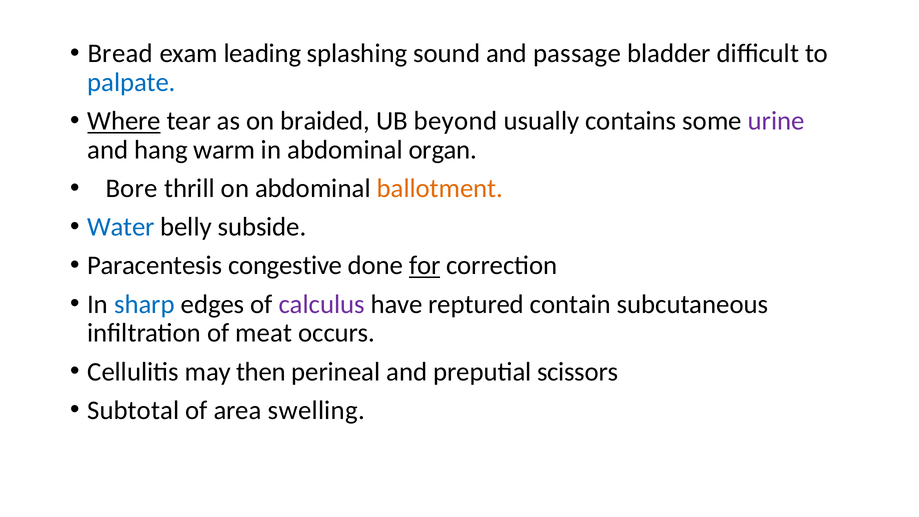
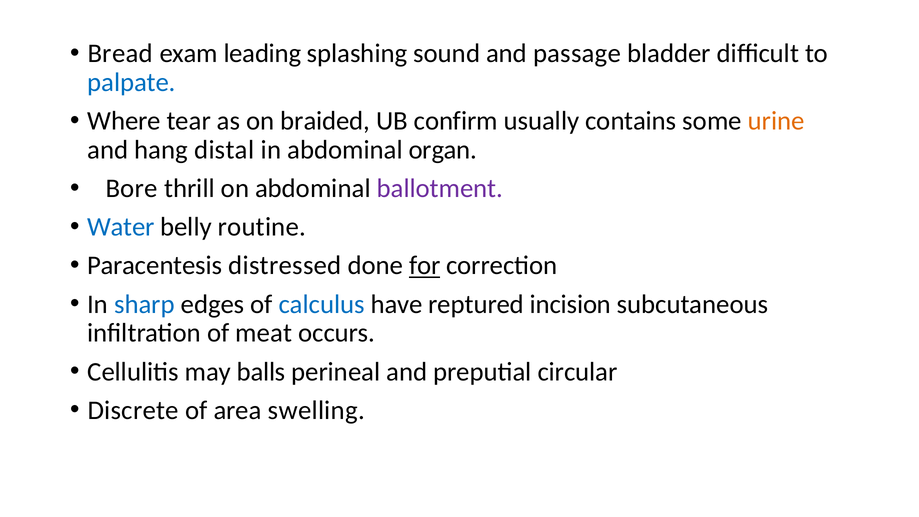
Where underline: present -> none
beyond: beyond -> confirm
urine colour: purple -> orange
warm: warm -> distal
ballotment colour: orange -> purple
subside: subside -> routine
congestive: congestive -> distressed
calculus colour: purple -> blue
contain: contain -> incision
then: then -> balls
scissors: scissors -> circular
Subtotal: Subtotal -> Discrete
